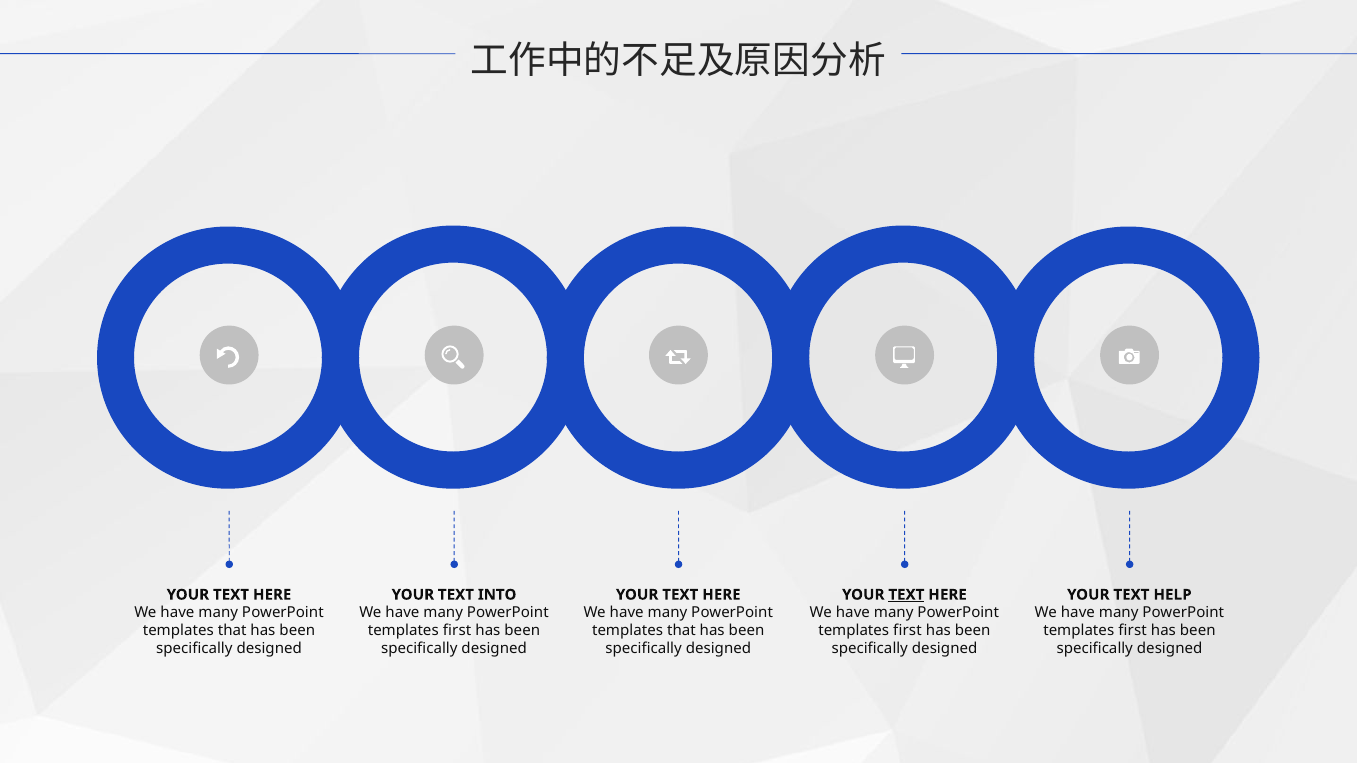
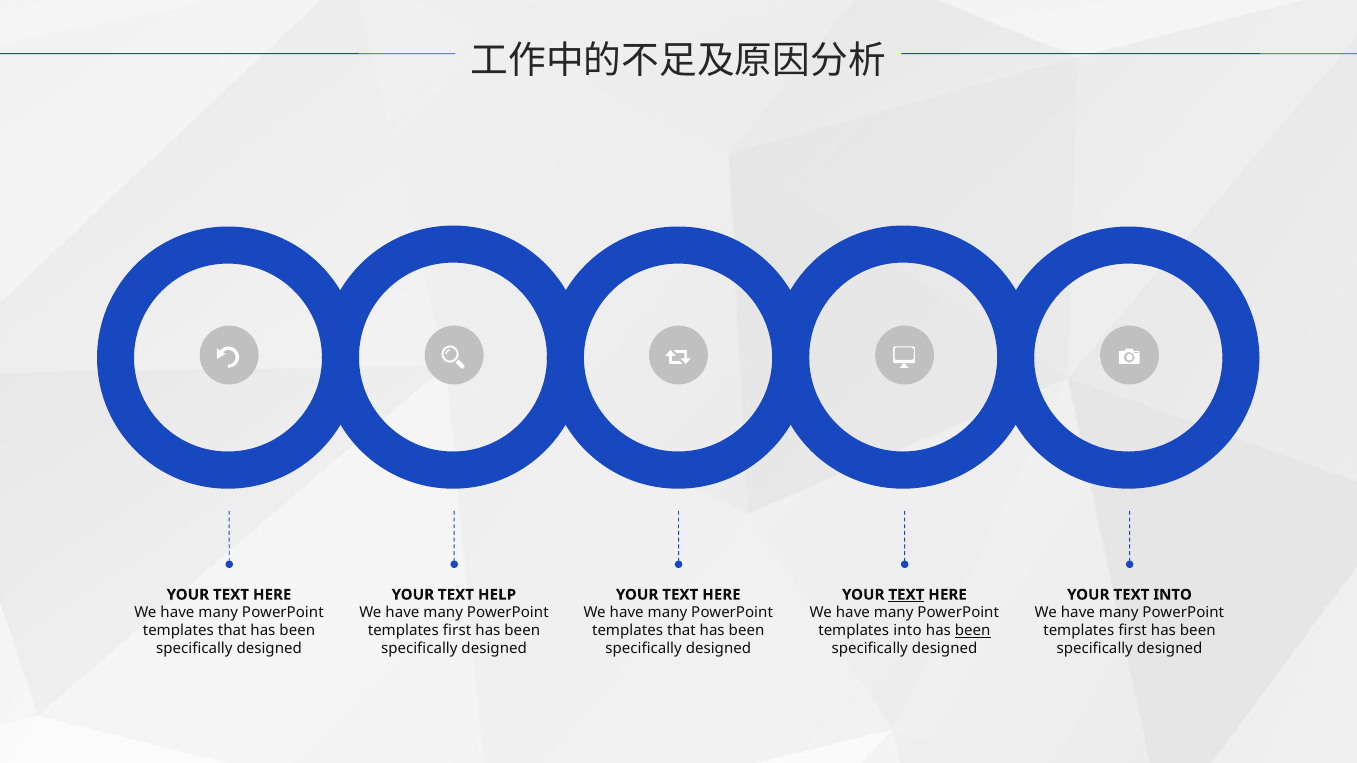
INTO: INTO -> HELP
TEXT HELP: HELP -> INTO
first at (908, 631): first -> into
been at (973, 631) underline: none -> present
